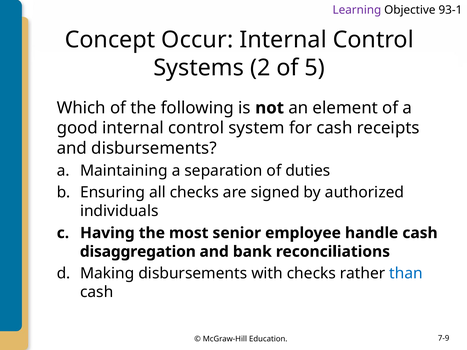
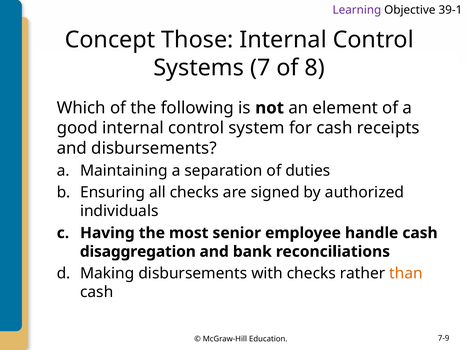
93-1: 93-1 -> 39-1
Occur: Occur -> Those
2: 2 -> 7
5: 5 -> 8
than colour: blue -> orange
